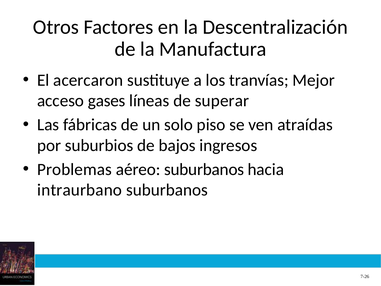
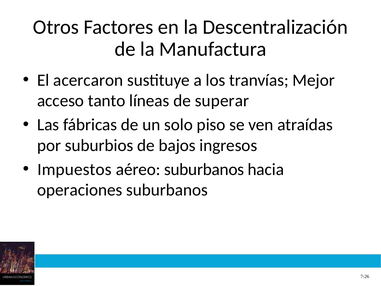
gases: gases -> tanto
Problemas: Problemas -> Impuestos
intraurbano: intraurbano -> operaciones
